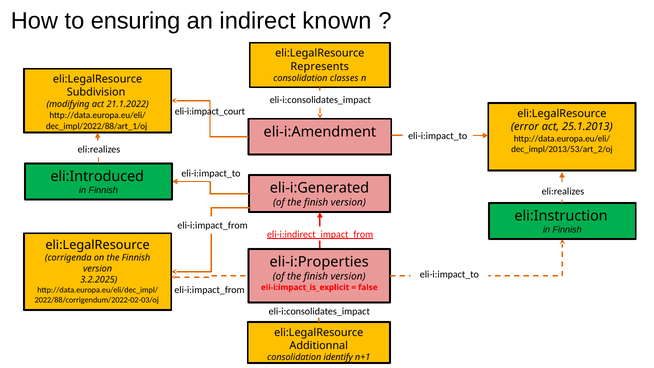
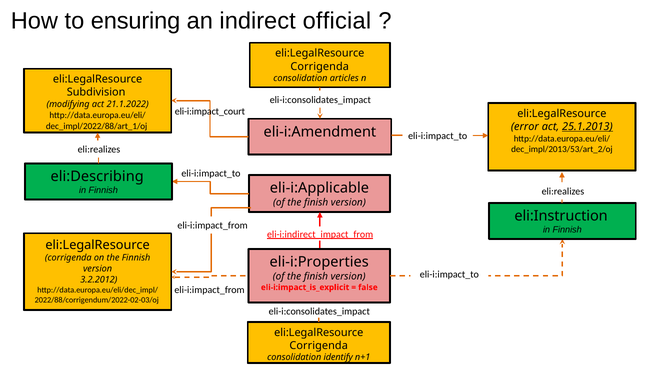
known: known -> official
Represents at (320, 66): Represents -> Corrigenda
classes: classes -> articles
25.1.2013 underline: none -> present
eli:Introduced: eli:Introduced -> eli:Describing
eli-i:Generated: eli-i:Generated -> eli-i:Applicable
3.2.2025: 3.2.2025 -> 3.2.2012
Additionnal at (319, 345): Additionnal -> Corrigenda
